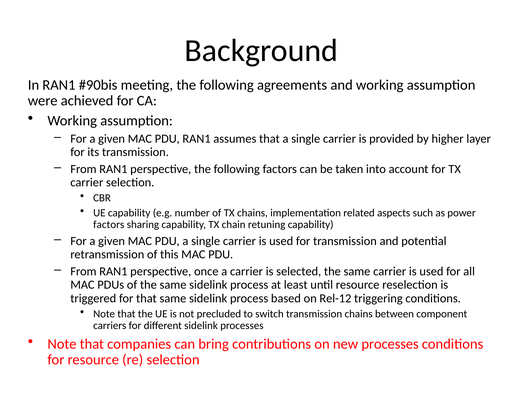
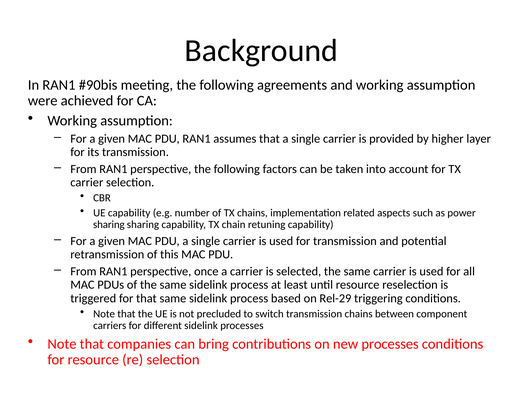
factors at (109, 224): factors -> sharing
Rel-12: Rel-12 -> Rel-29
